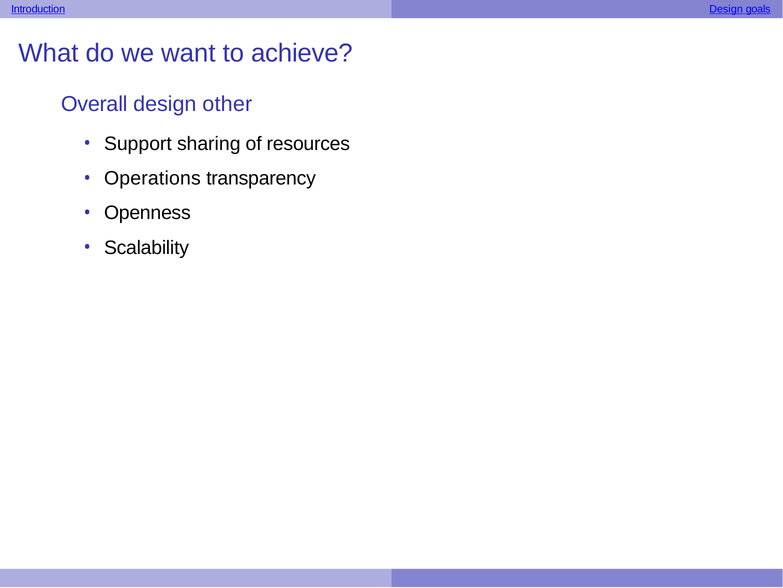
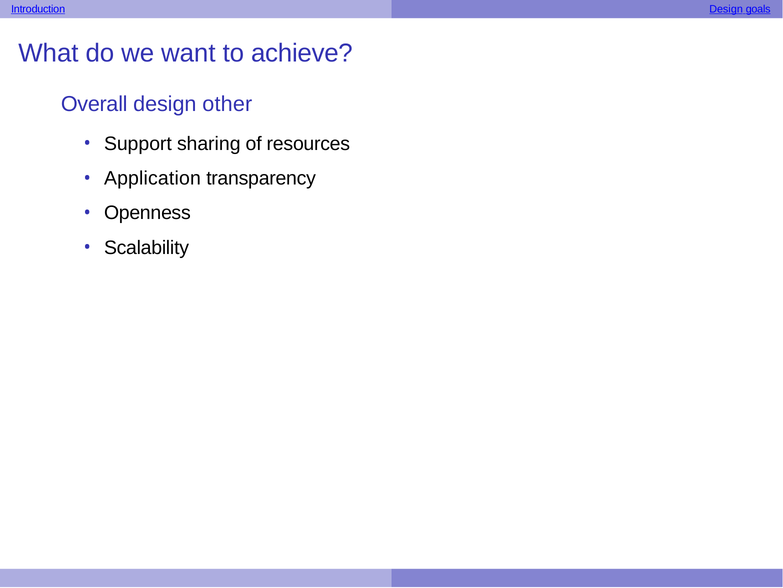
Operations: Operations -> Application
